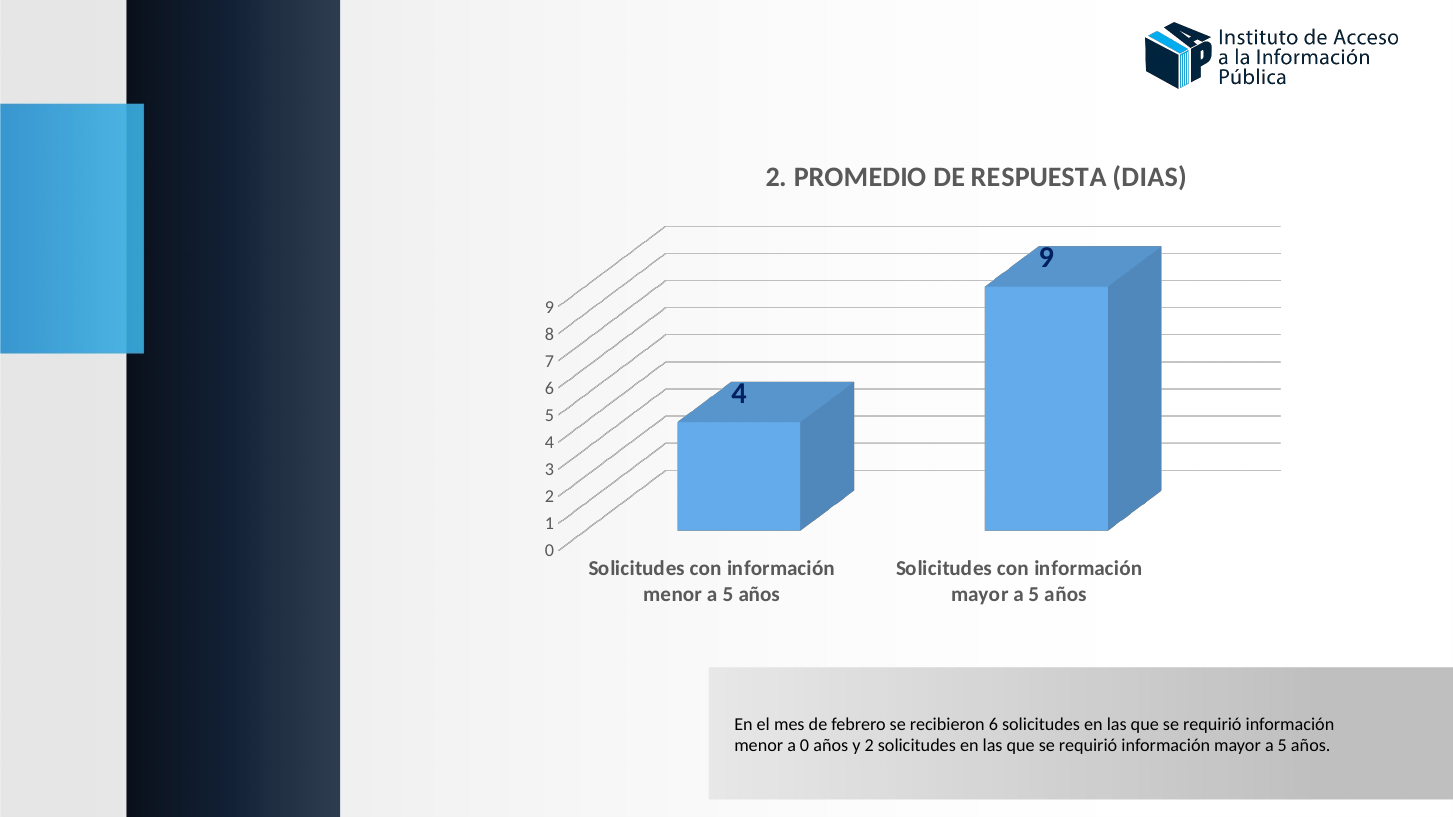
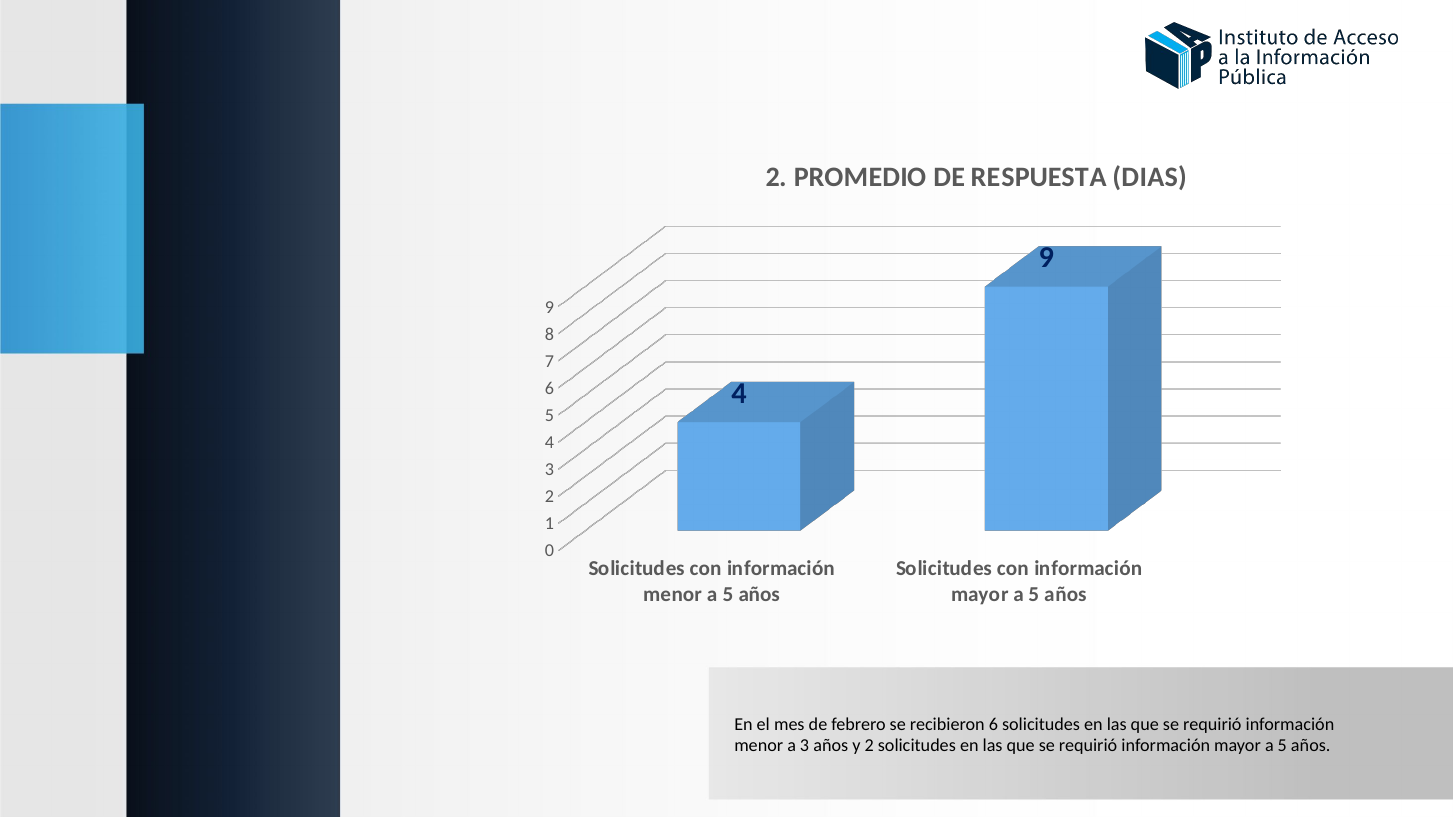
a 0: 0 -> 3
